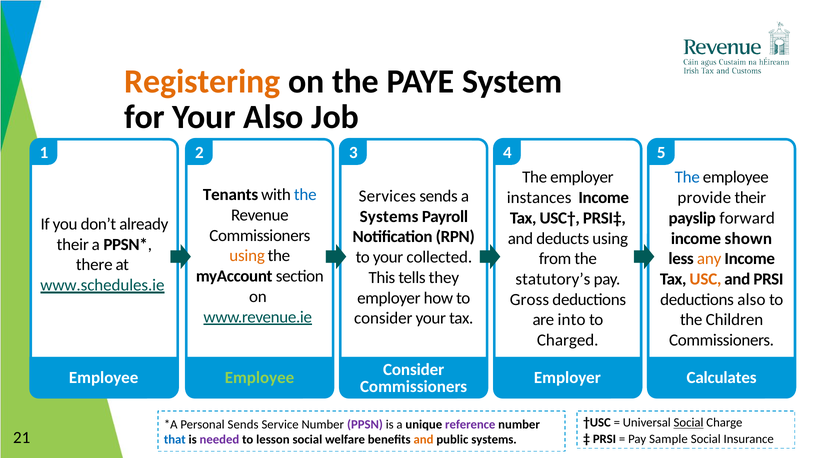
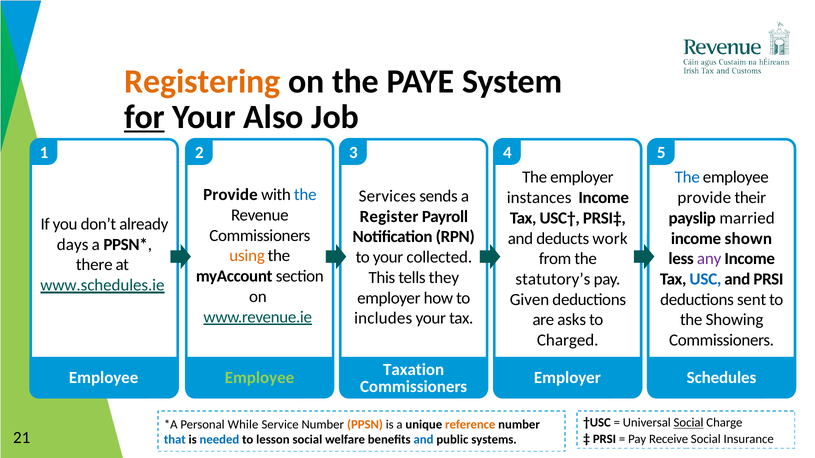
for underline: none -> present
Tenants at (231, 195): Tenants -> Provide
Systems at (389, 217): Systems -> Register
forward: forward -> married
deducts using: using -> work
their at (73, 245): their -> days
any colour: orange -> purple
USC colour: orange -> blue
Gross: Gross -> Given
deductions also: also -> sent
consider at (383, 319): consider -> includes
into: into -> asks
Children: Children -> Showing
Consider at (414, 370): Consider -> Taxation
Calculates: Calculates -> Schedules
Personal Sends: Sends -> While
PPSN colour: purple -> orange
reference colour: purple -> orange
Sample: Sample -> Receive
needed colour: purple -> blue
and at (424, 440) colour: orange -> blue
